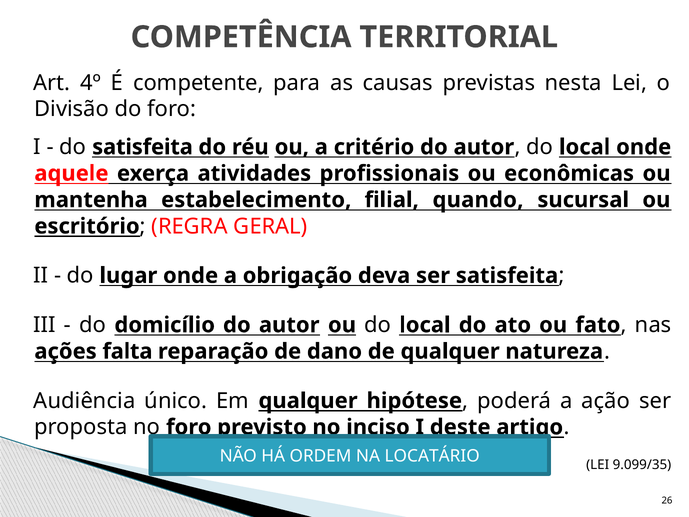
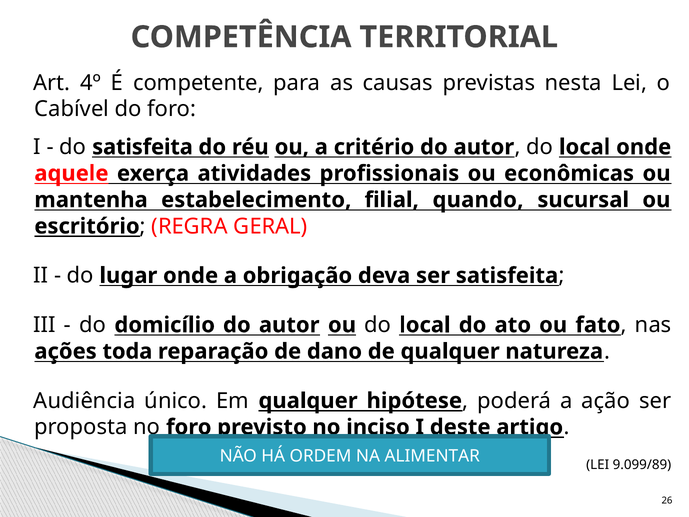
Divisão: Divisão -> Cabível
falta: falta -> toda
LOCATÁRIO: LOCATÁRIO -> ALIMENTAR
9.099/35: 9.099/35 -> 9.099/89
